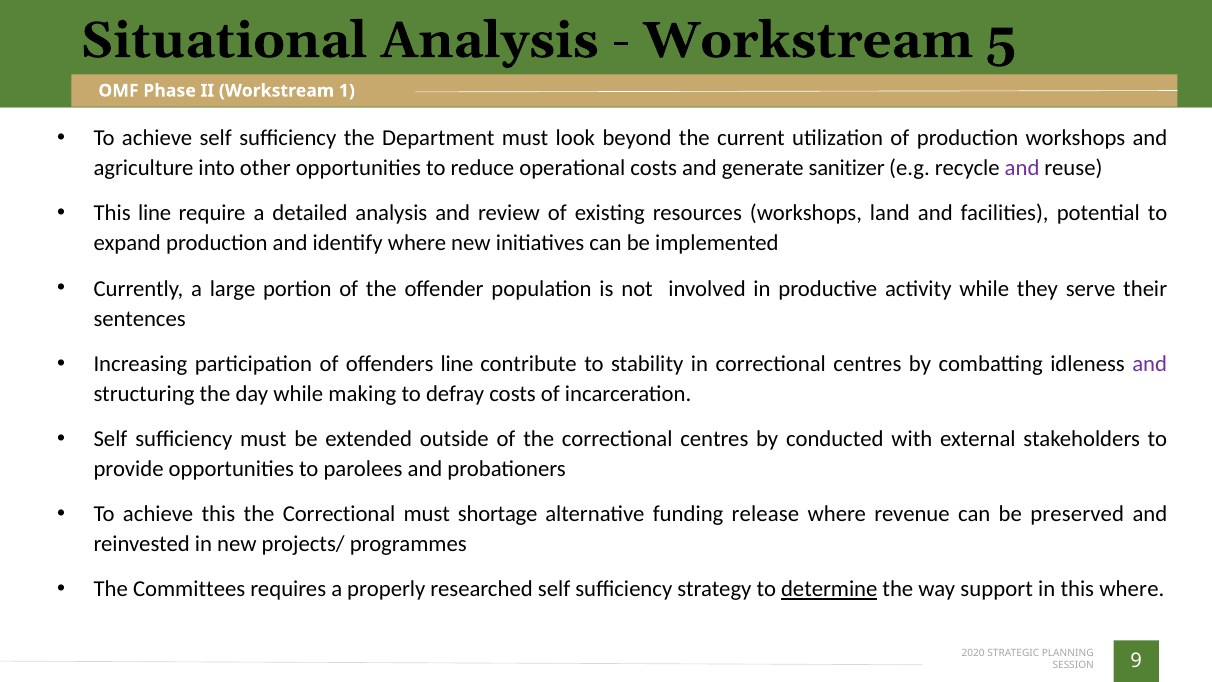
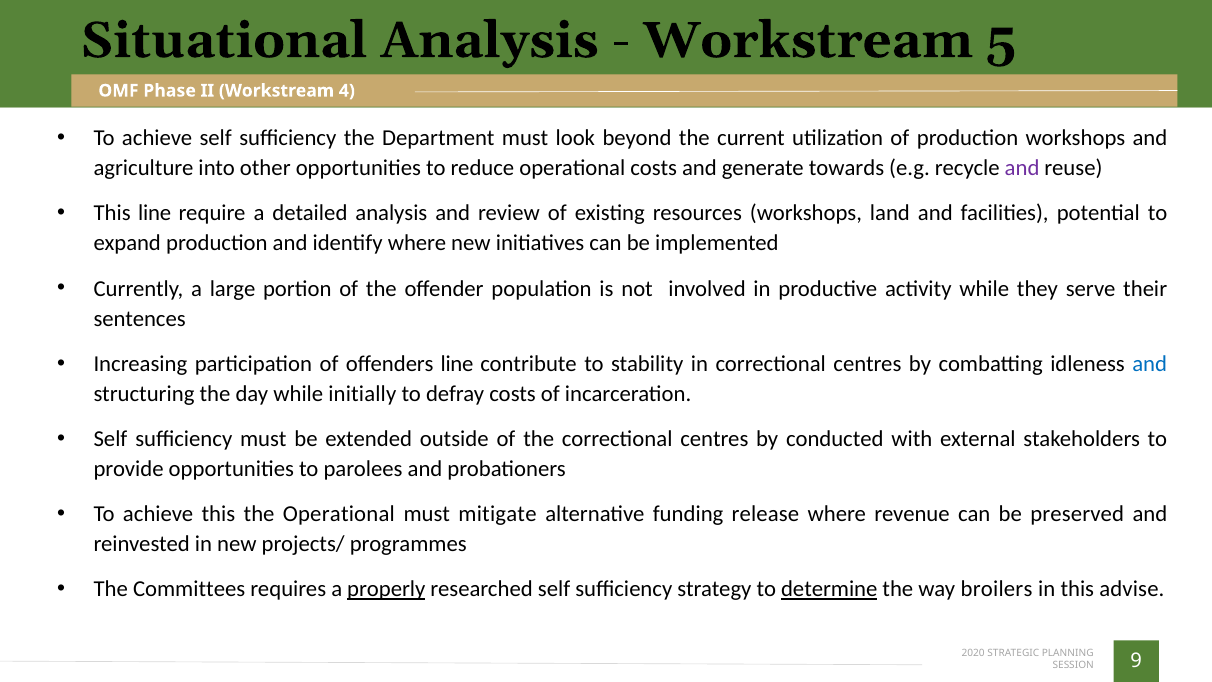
1: 1 -> 4
sanitizer: sanitizer -> towards
and at (1150, 364) colour: purple -> blue
making: making -> initially
this the Correctional: Correctional -> Operational
shortage: shortage -> mitigate
properly underline: none -> present
support: support -> broilers
this where: where -> advise
